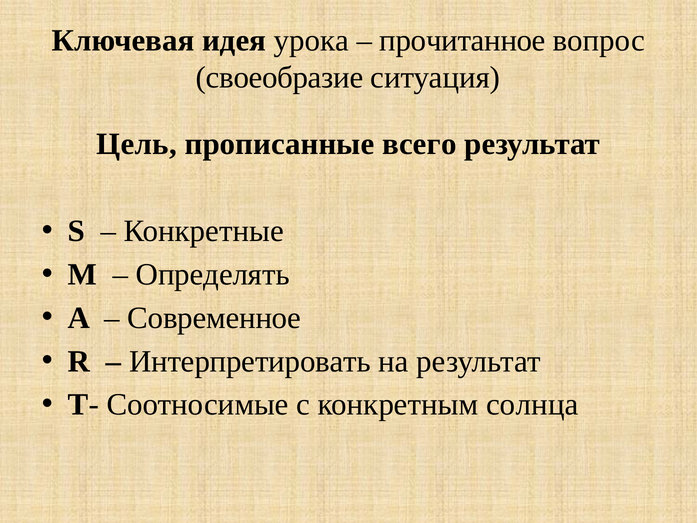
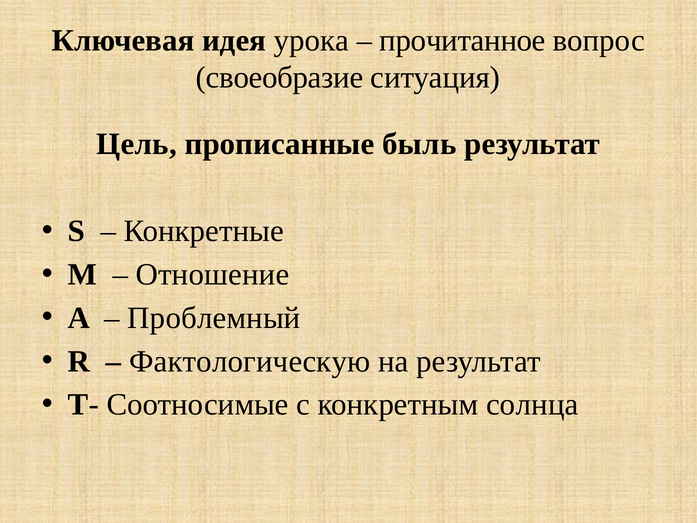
всего: всего -> быль
Определять: Определять -> Отношение
Современное: Современное -> Проблемный
Интерпретировать: Интерпретировать -> Фактологическую
